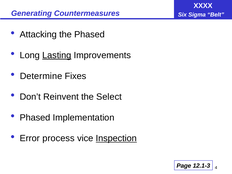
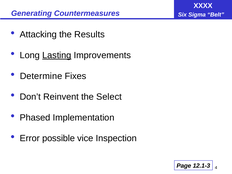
the Phased: Phased -> Results
process: process -> possible
Inspection underline: present -> none
